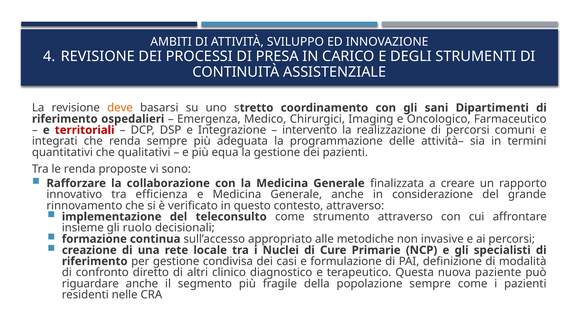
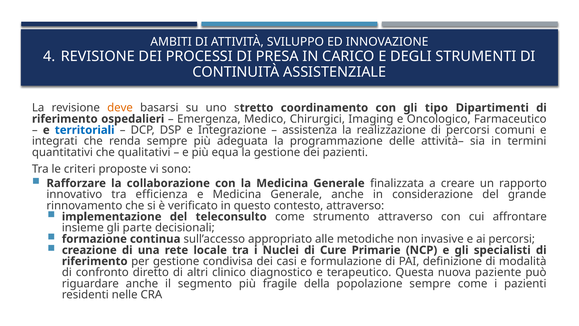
sani: sani -> tipo
territoriali colour: red -> blue
intervento: intervento -> assistenza
le renda: renda -> criteri
ruolo: ruolo -> parte
